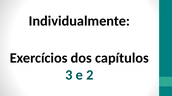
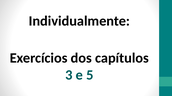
2: 2 -> 5
